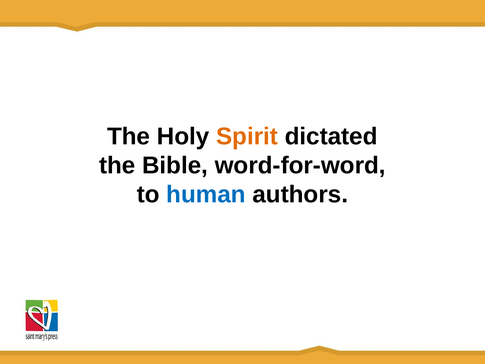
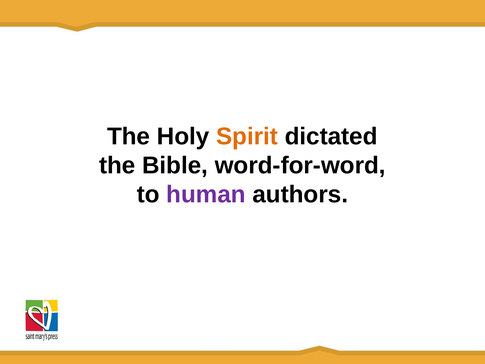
human colour: blue -> purple
